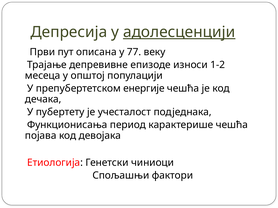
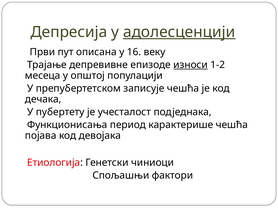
77: 77 -> 16
износи underline: none -> present
енергије: енергије -> записује
